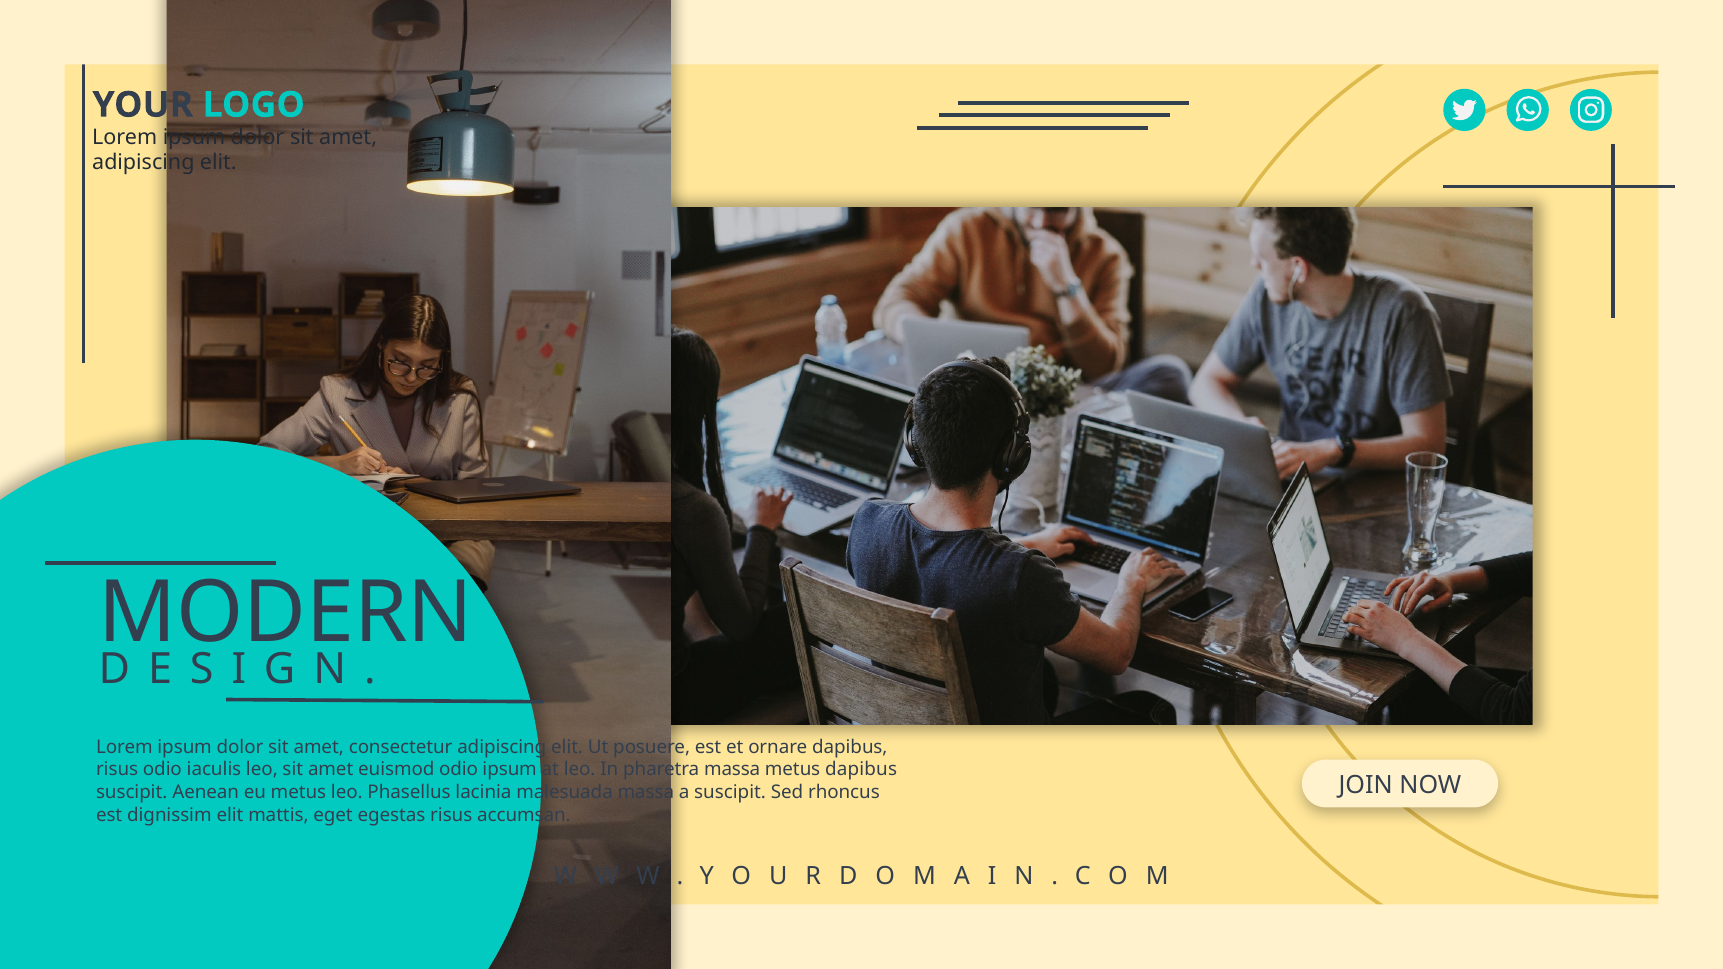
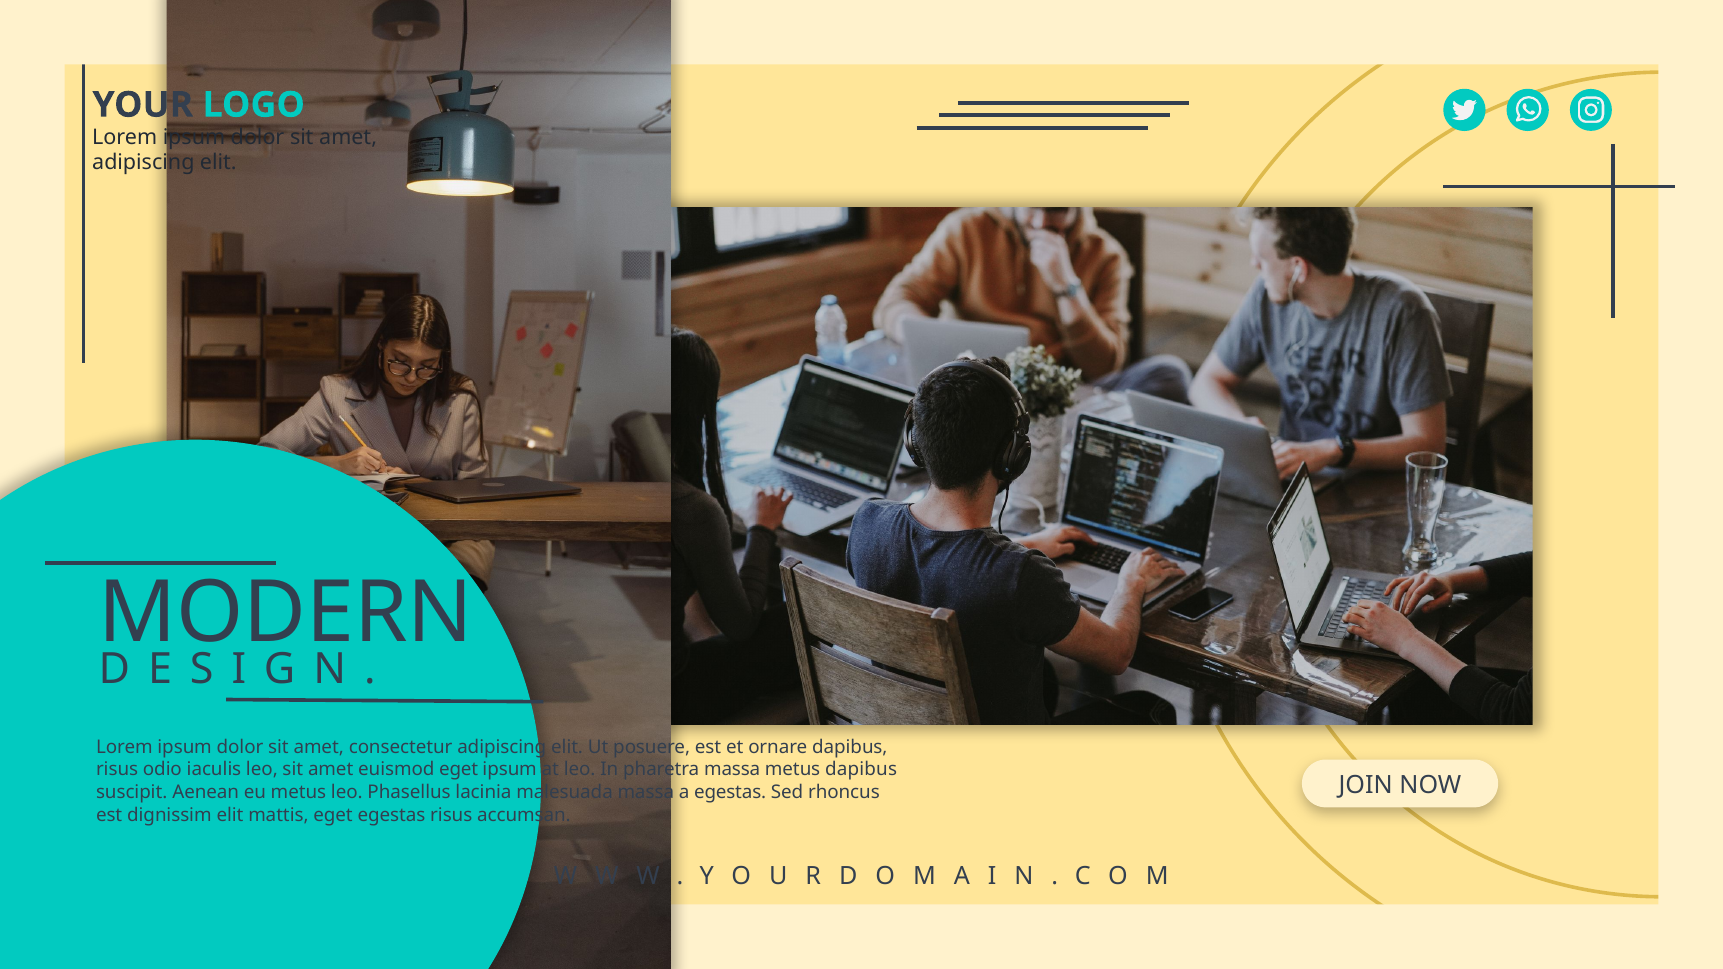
euismod odio: odio -> eget
a suscipit: suscipit -> egestas
